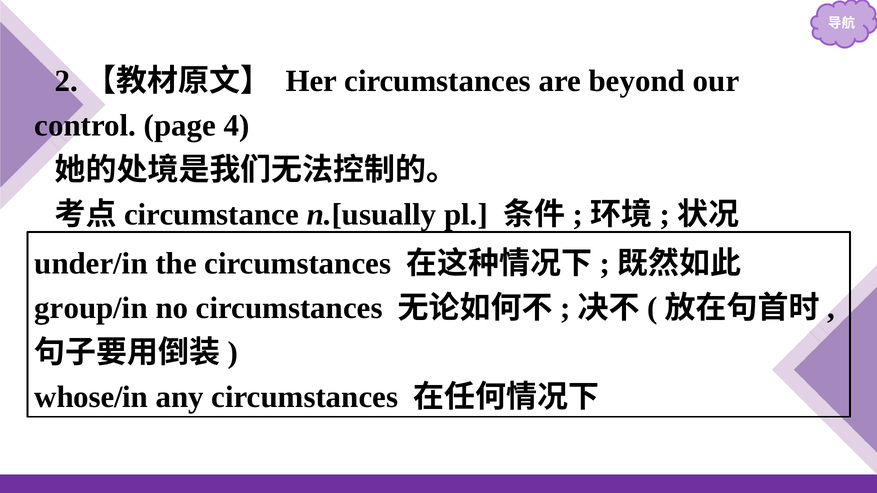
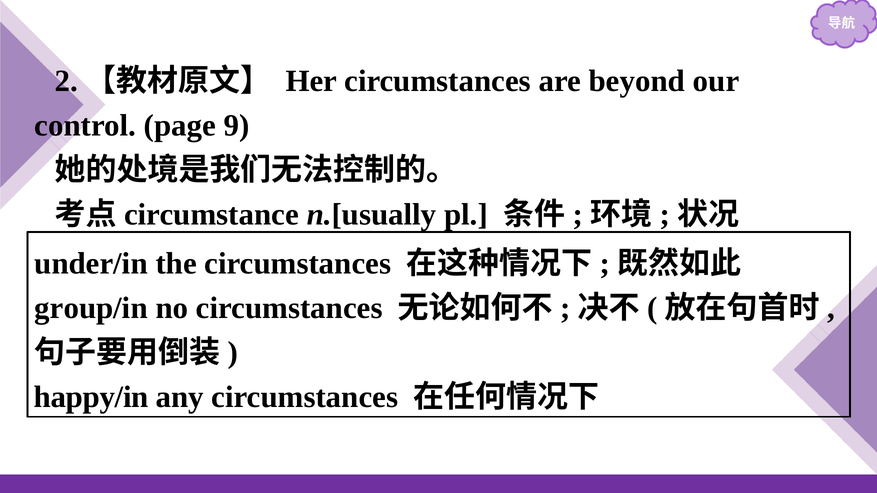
4: 4 -> 9
whose/in: whose/in -> happy/in
